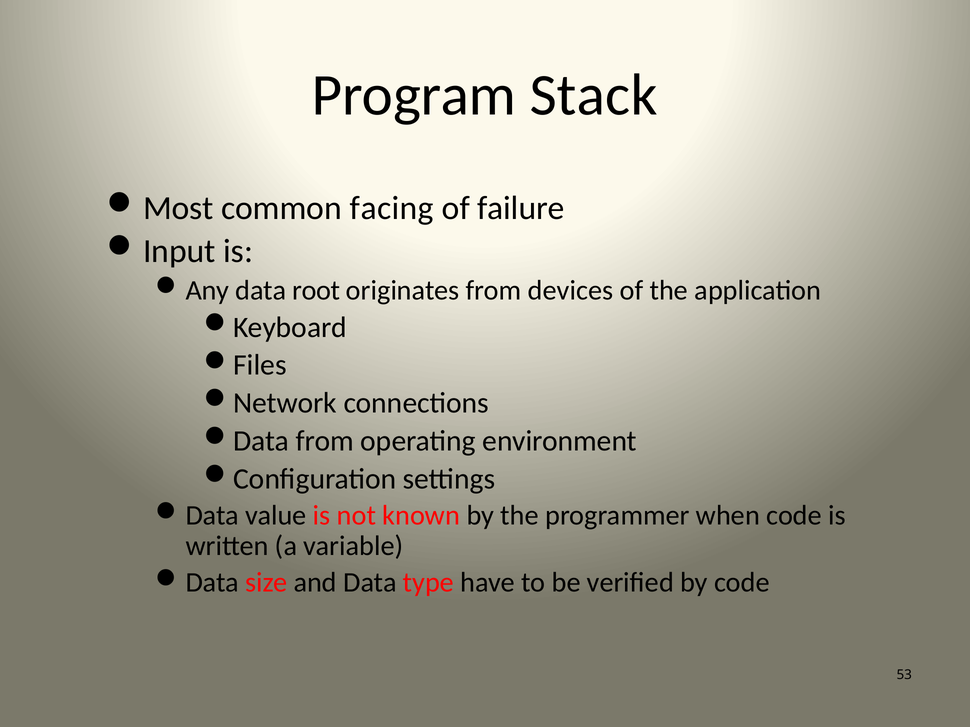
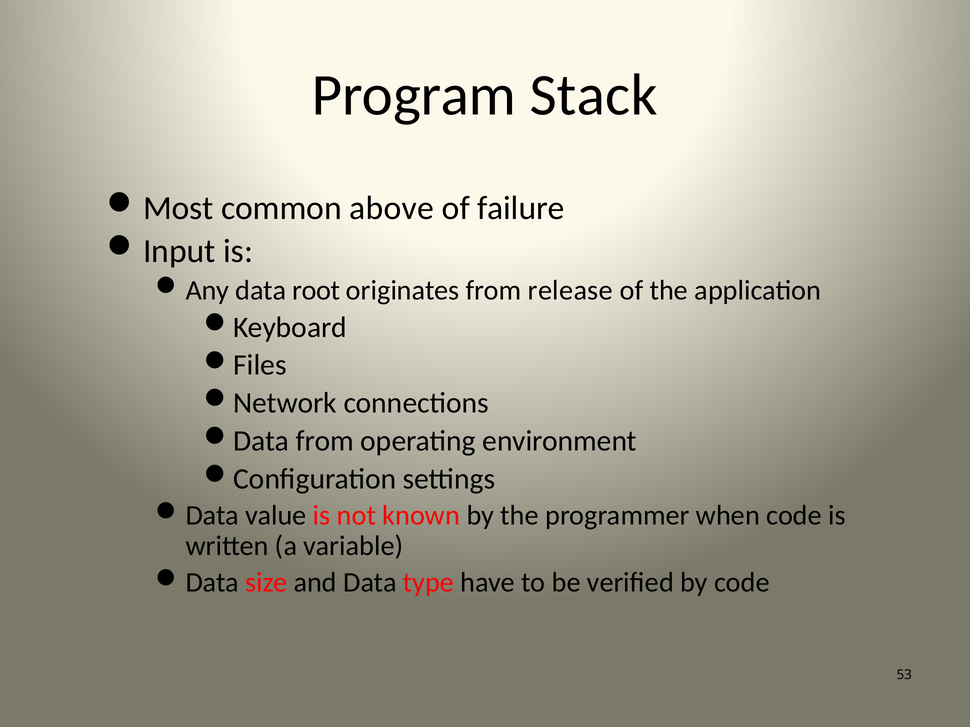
facing: facing -> above
devices: devices -> release
